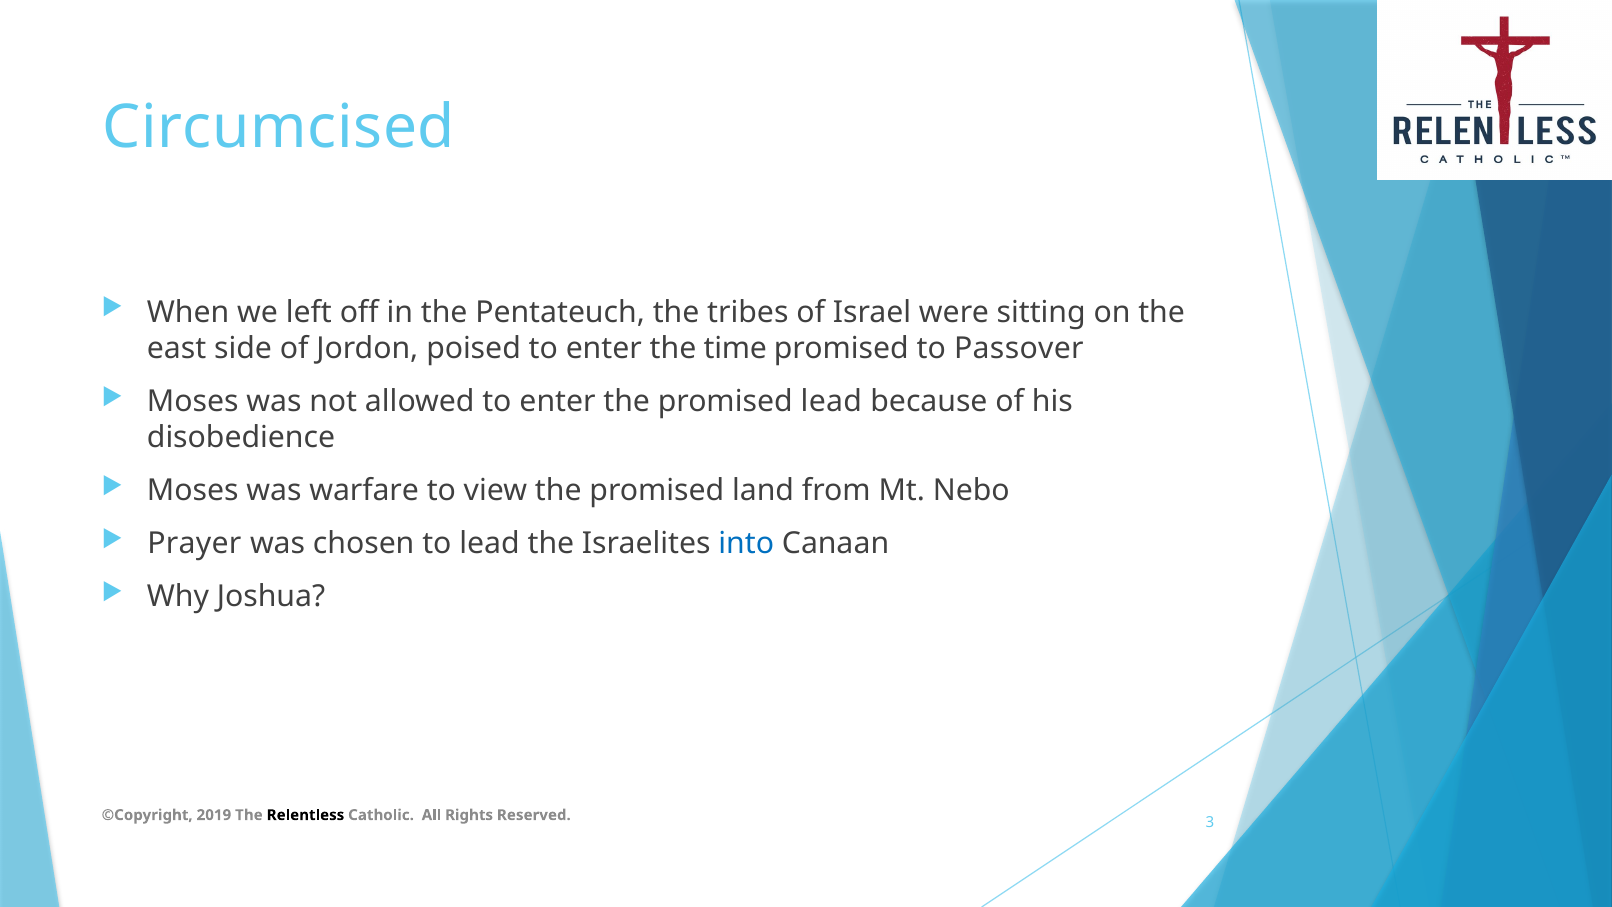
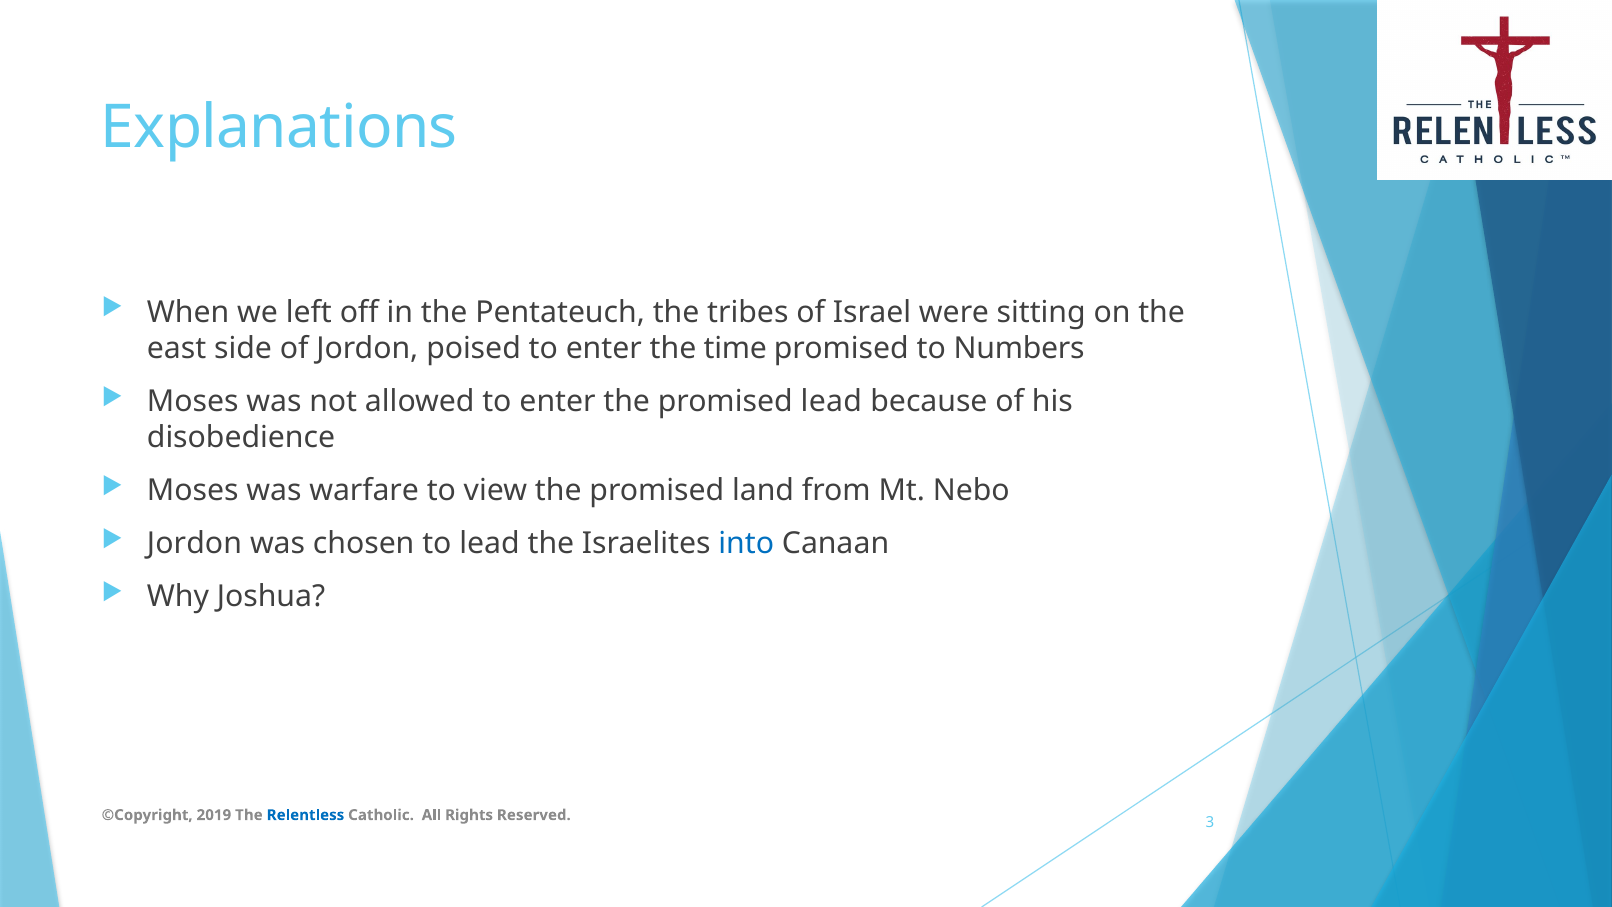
Circumcised: Circumcised -> Explanations
Passover: Passover -> Numbers
Prayer at (194, 544): Prayer -> Jordon
Relentless colour: black -> blue
